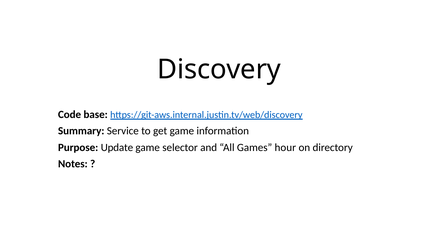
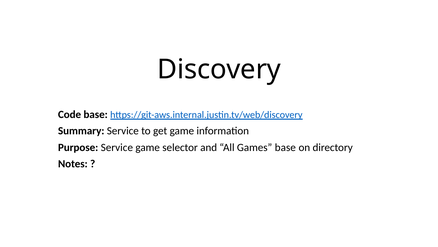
Purpose Update: Update -> Service
Games hour: hour -> base
